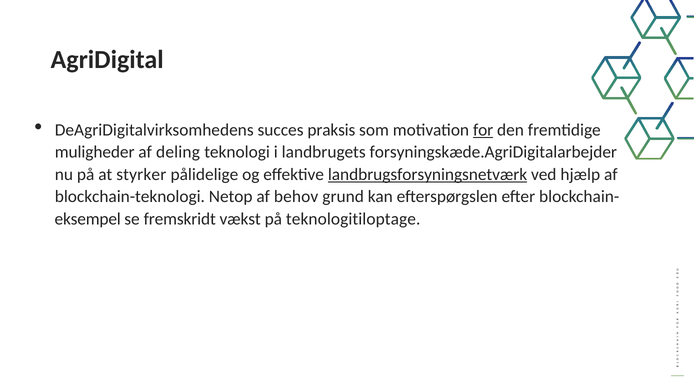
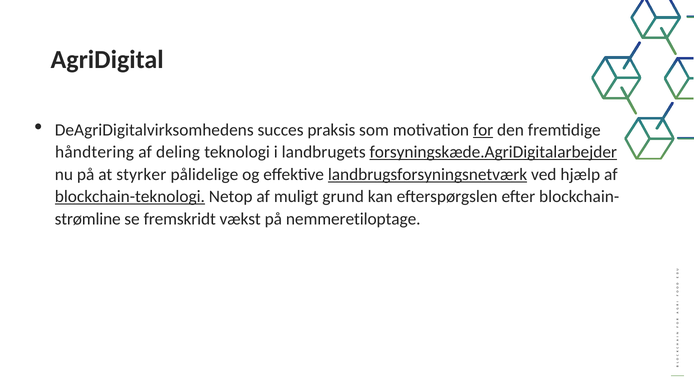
muligheder: muligheder -> håndtering
forsyningskæde.AgriDigitalarbejder underline: none -> present
blockchain-teknologi underline: none -> present
behov: behov -> muligt
eksempel: eksempel -> strømline
teknologitiloptage: teknologitiloptage -> nemmeretiloptage
